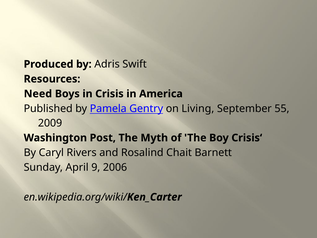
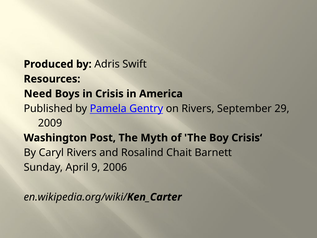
on Living: Living -> Rivers
55: 55 -> 29
